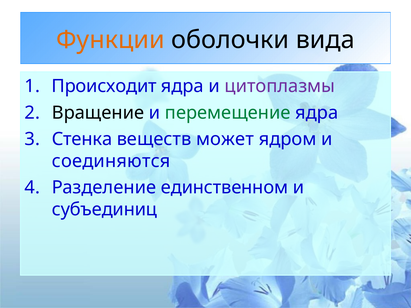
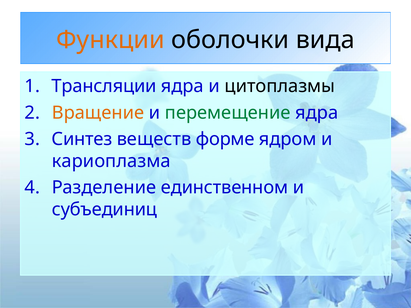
Происходит: Происходит -> Трансляции
цитоплазмы colour: purple -> black
Вращение colour: black -> orange
Стенка: Стенка -> Синтез
может: может -> форме
соединяются: соединяются -> кариоплазма
